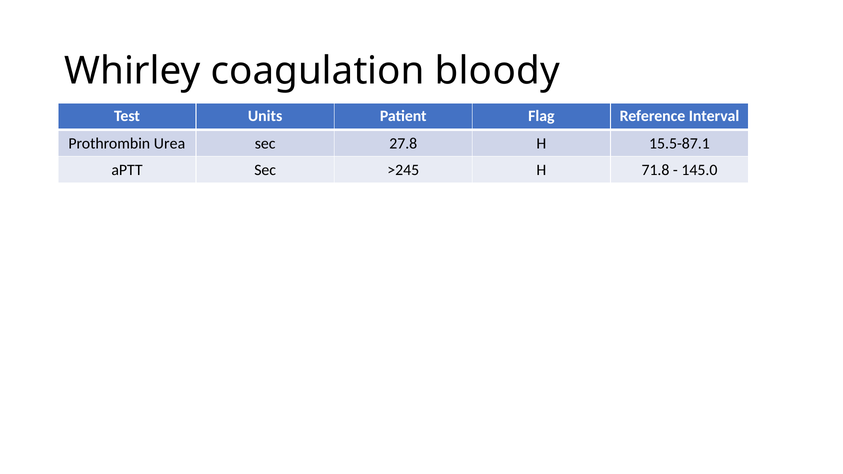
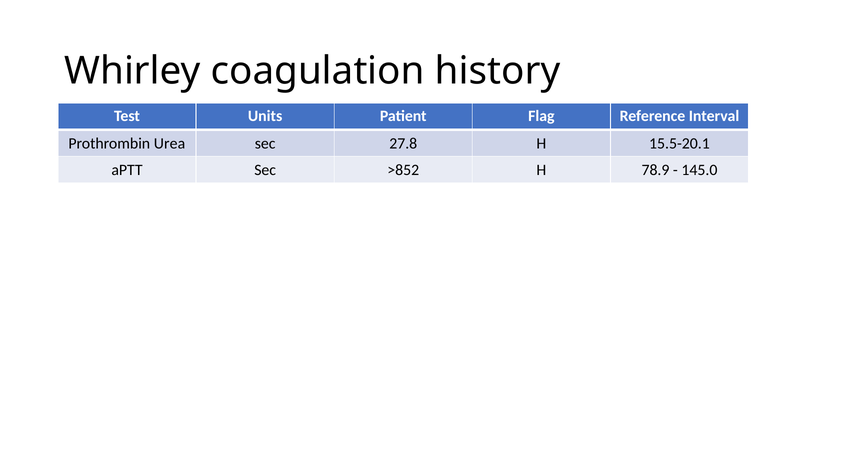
bloody: bloody -> history
15.5-87.1: 15.5-87.1 -> 15.5-20.1
>245: >245 -> >852
71.8: 71.8 -> 78.9
